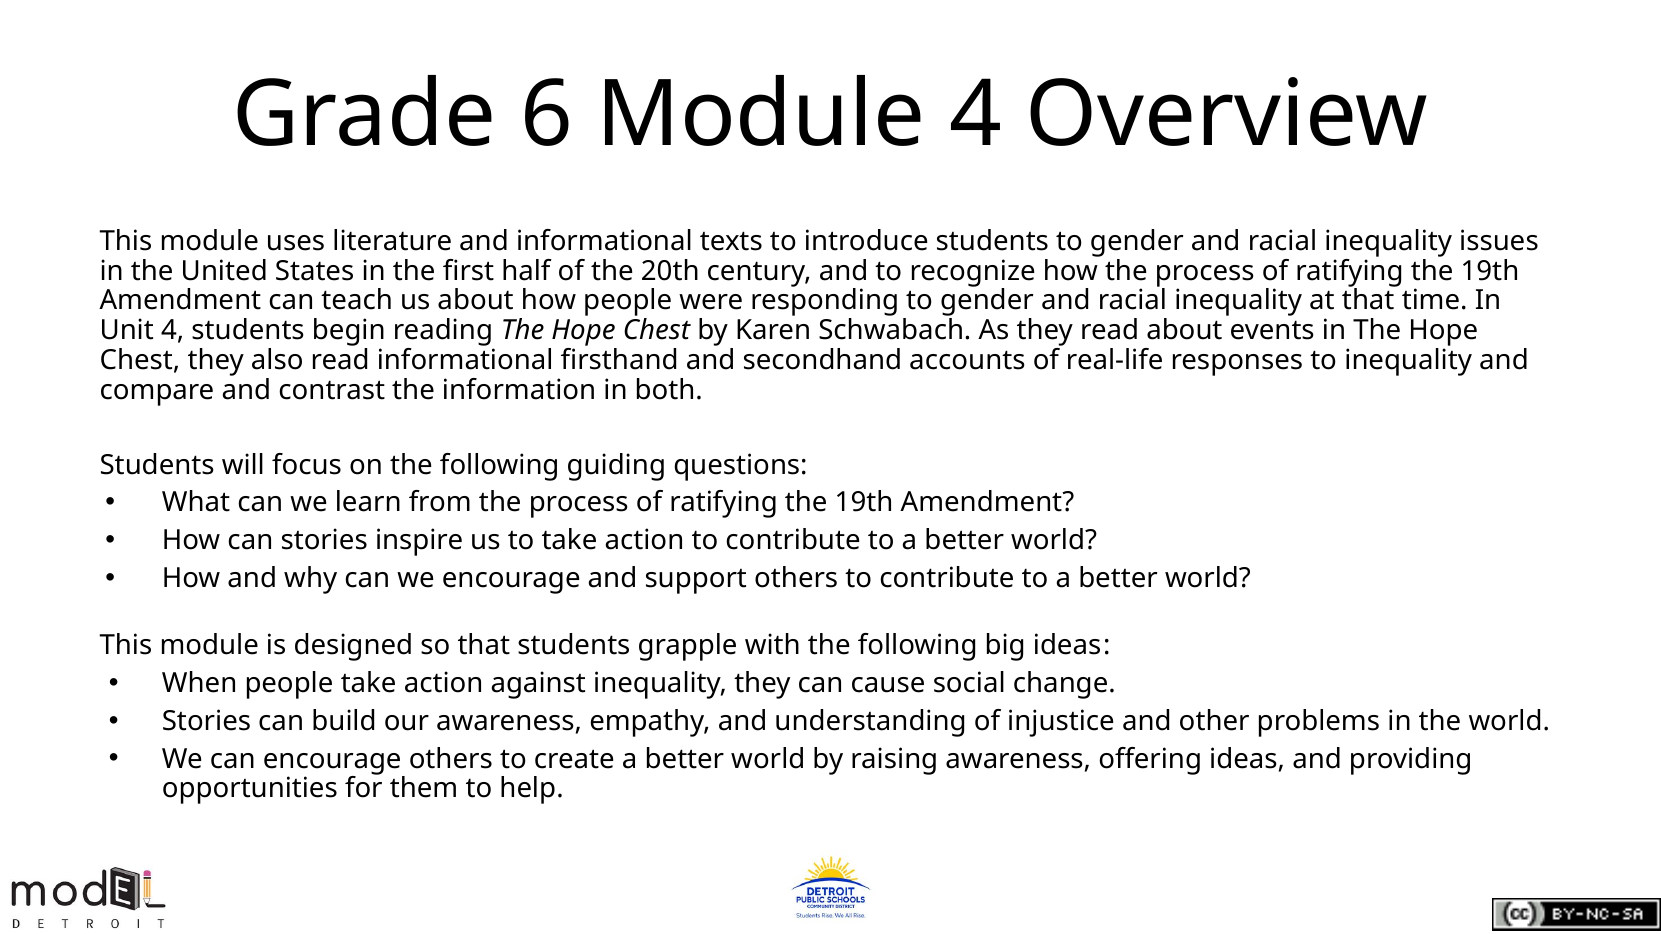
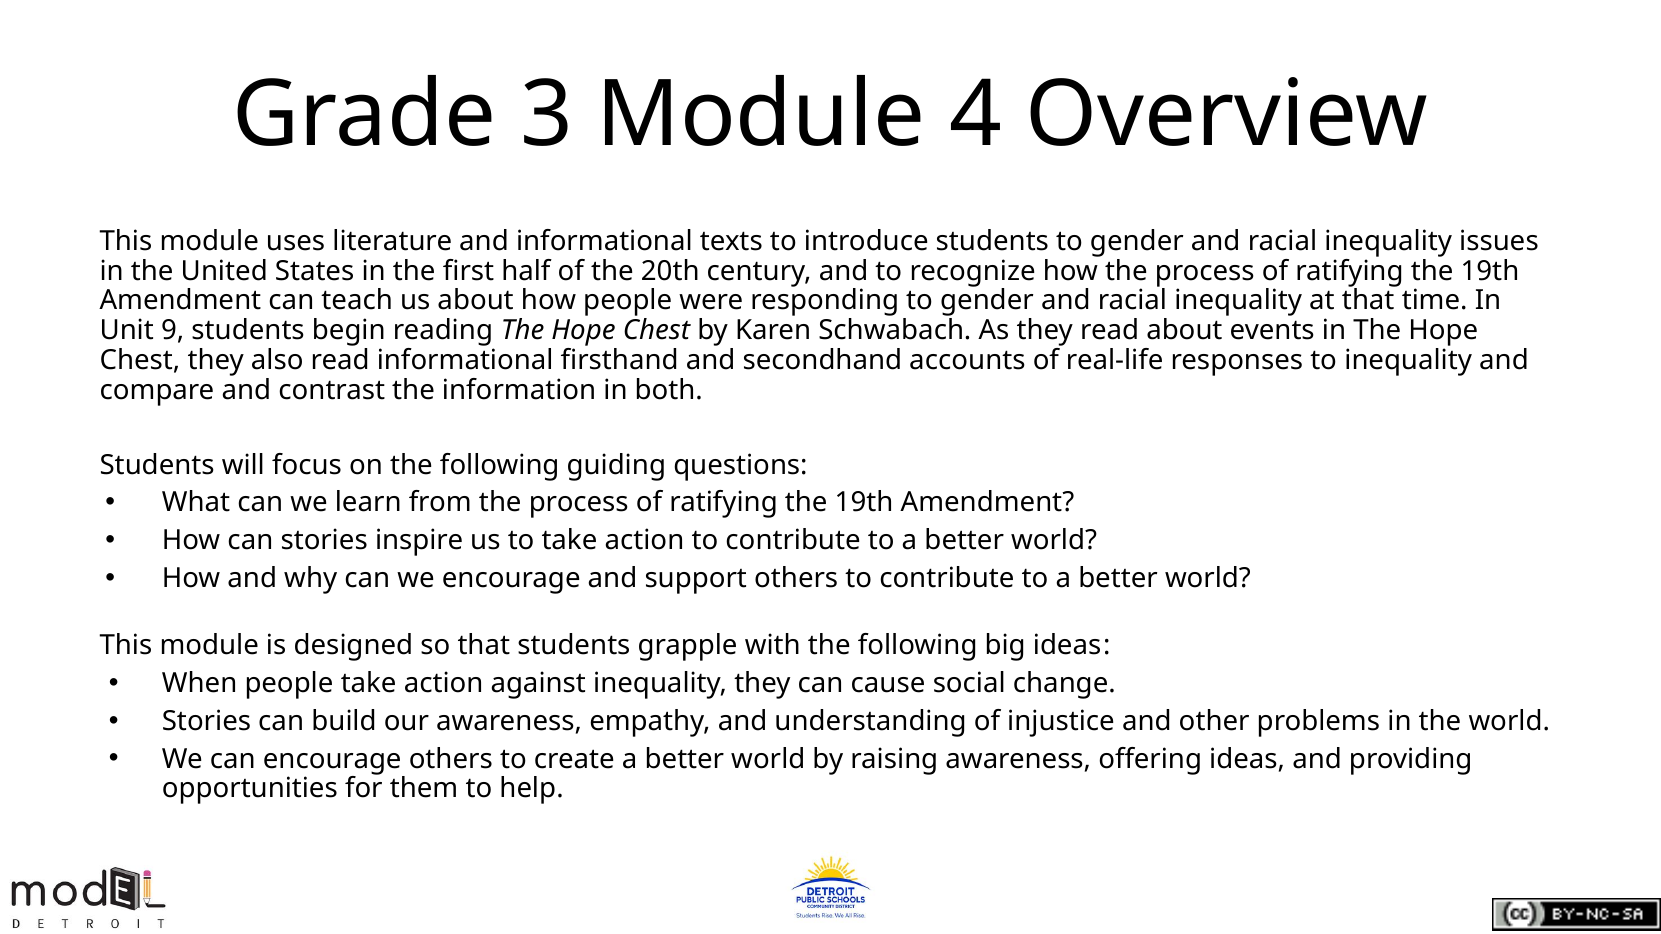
6: 6 -> 3
Unit 4: 4 -> 9
